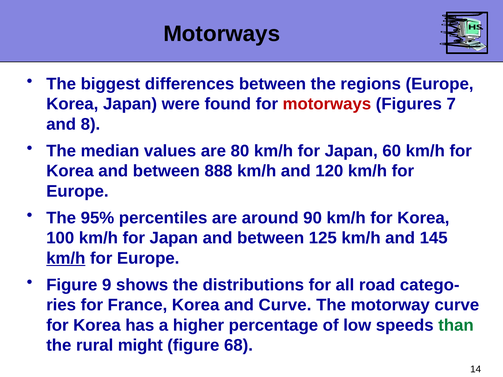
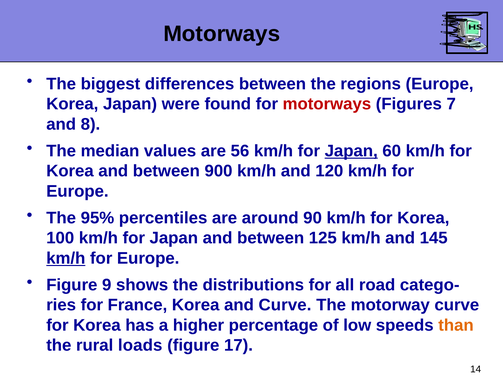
80: 80 -> 56
Japan at (351, 151) underline: none -> present
888: 888 -> 900
than colour: green -> orange
might: might -> loads
68: 68 -> 17
